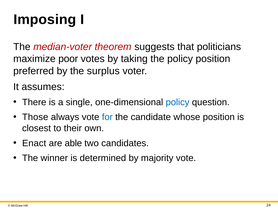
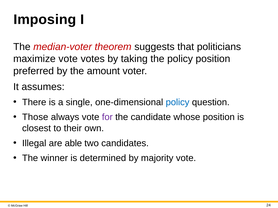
maximize poor: poor -> vote
surplus: surplus -> amount
for colour: blue -> purple
Enact: Enact -> Illegal
